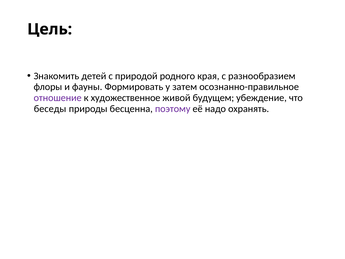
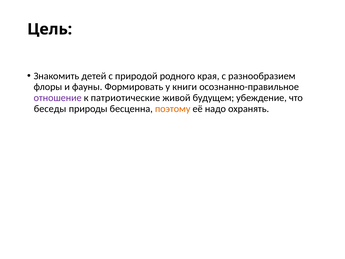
затем: затем -> книги
художественное: художественное -> патриотические
поэтому colour: purple -> orange
